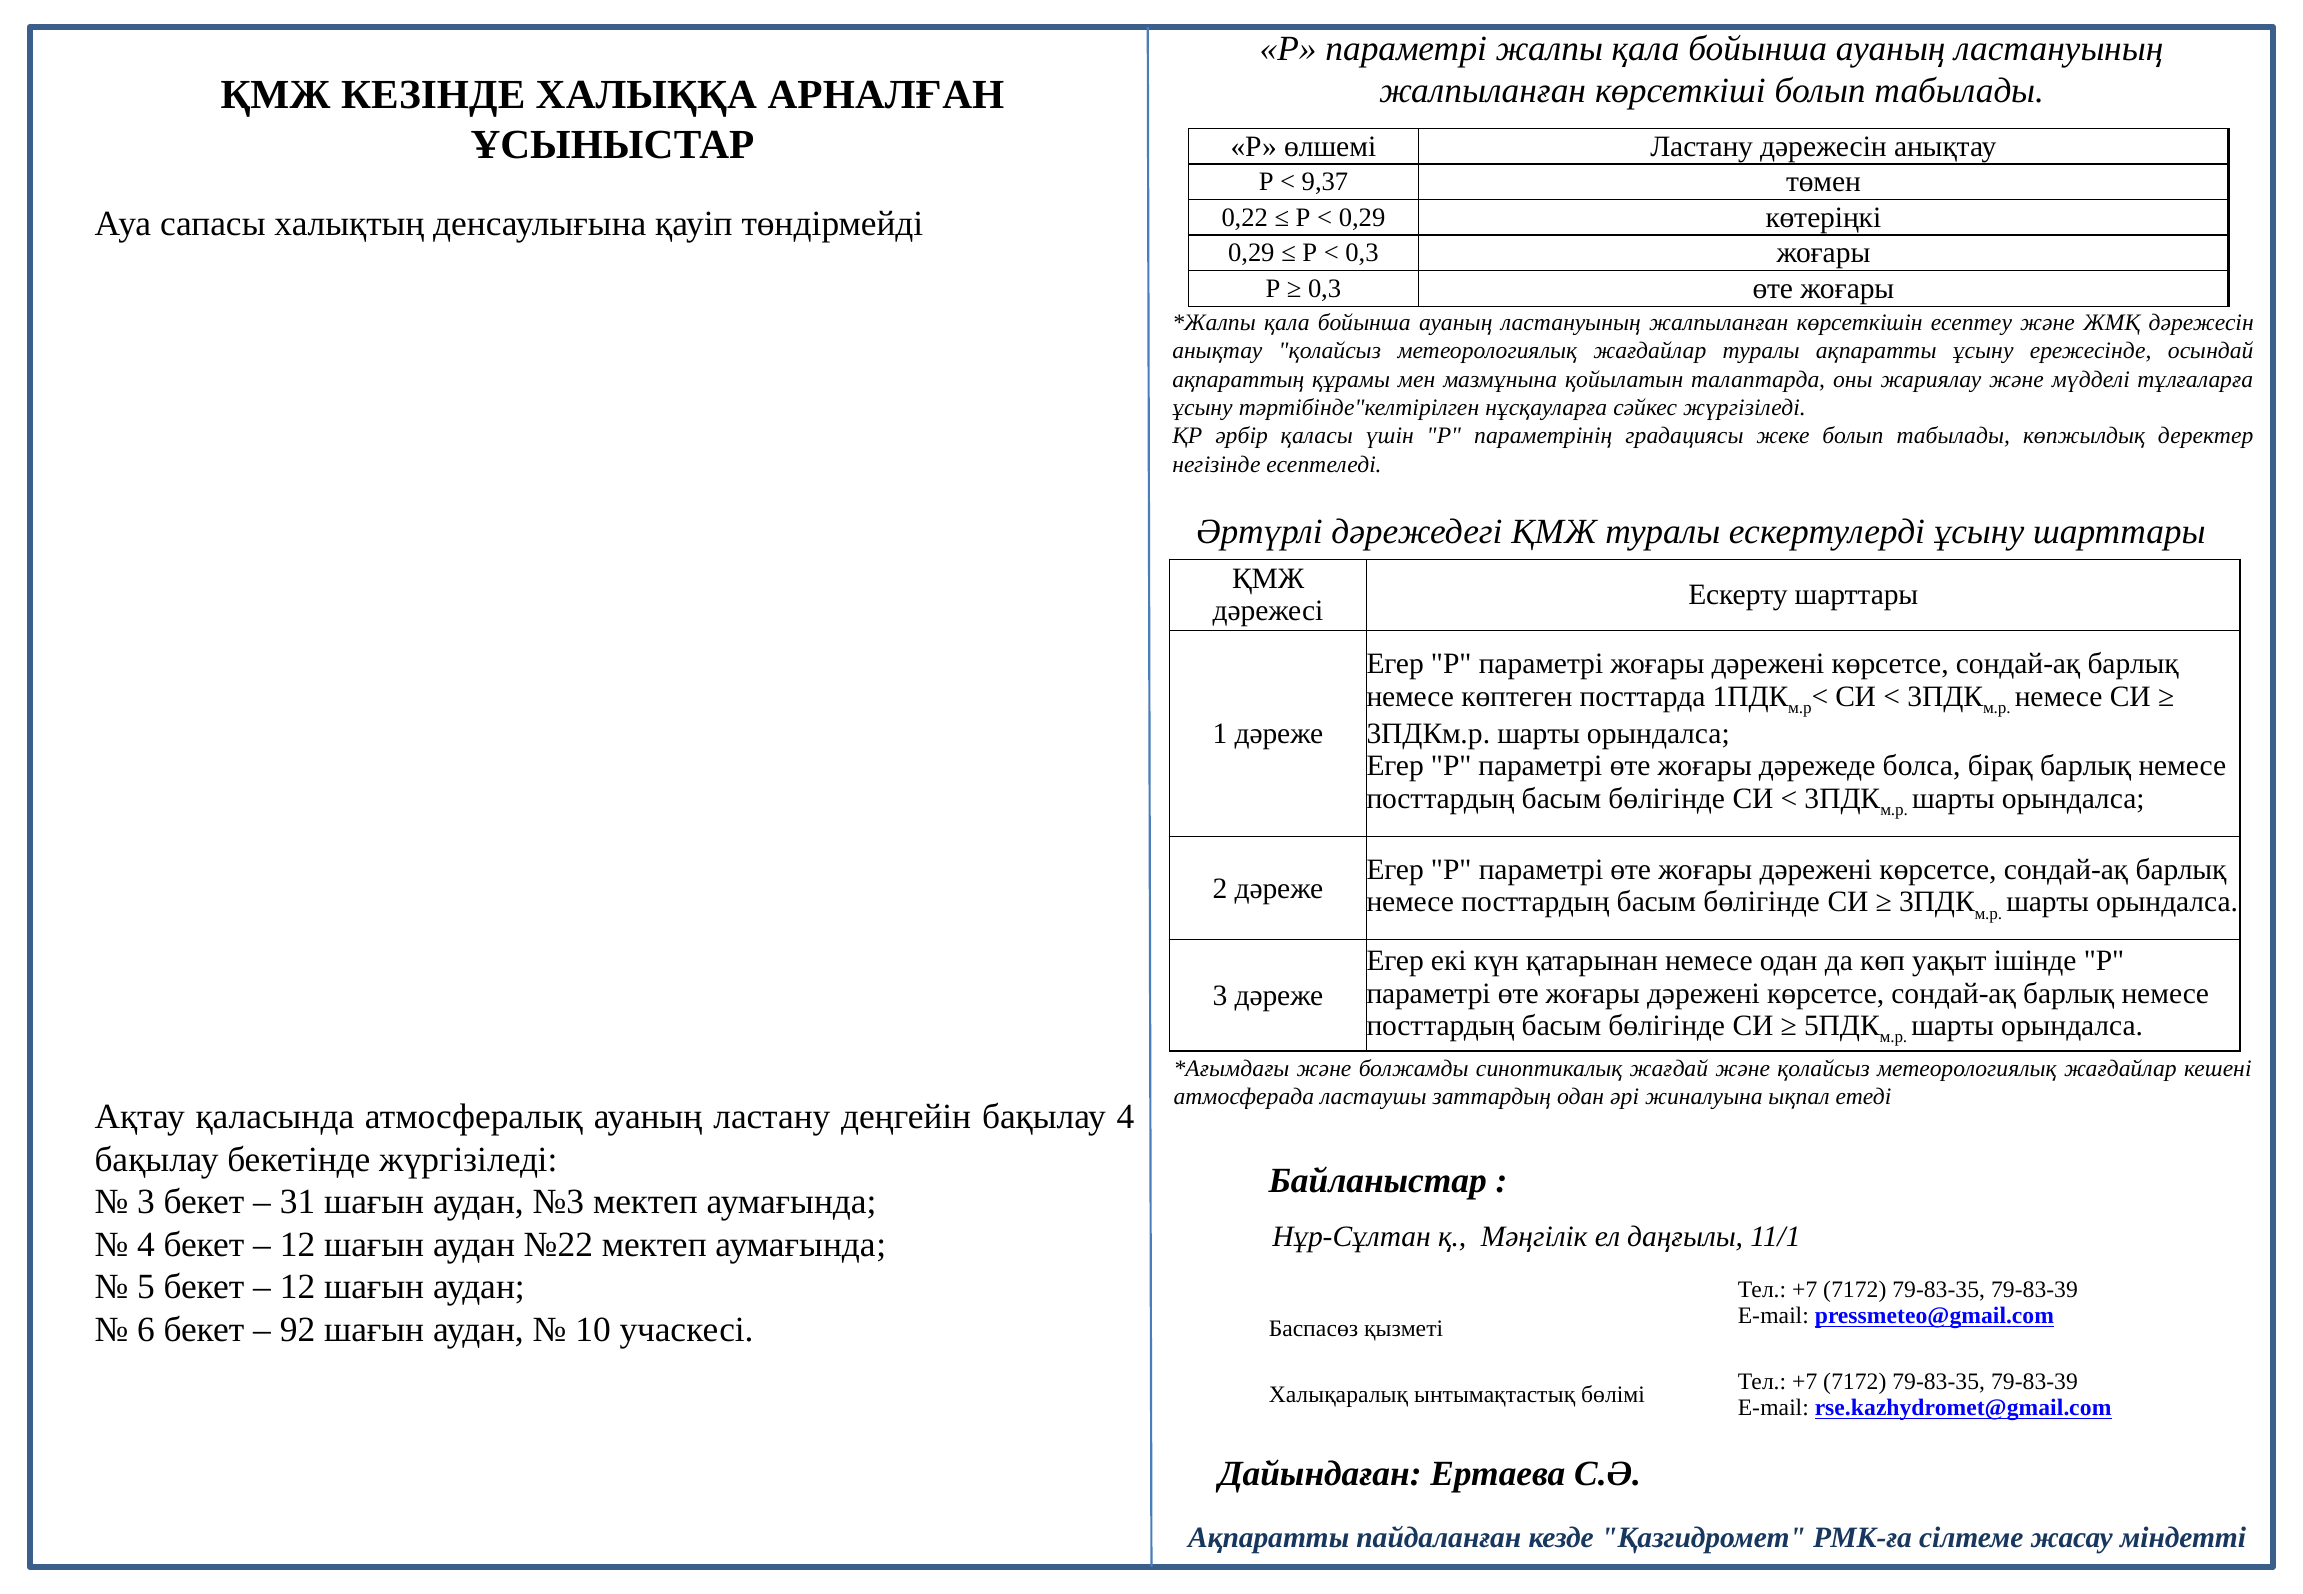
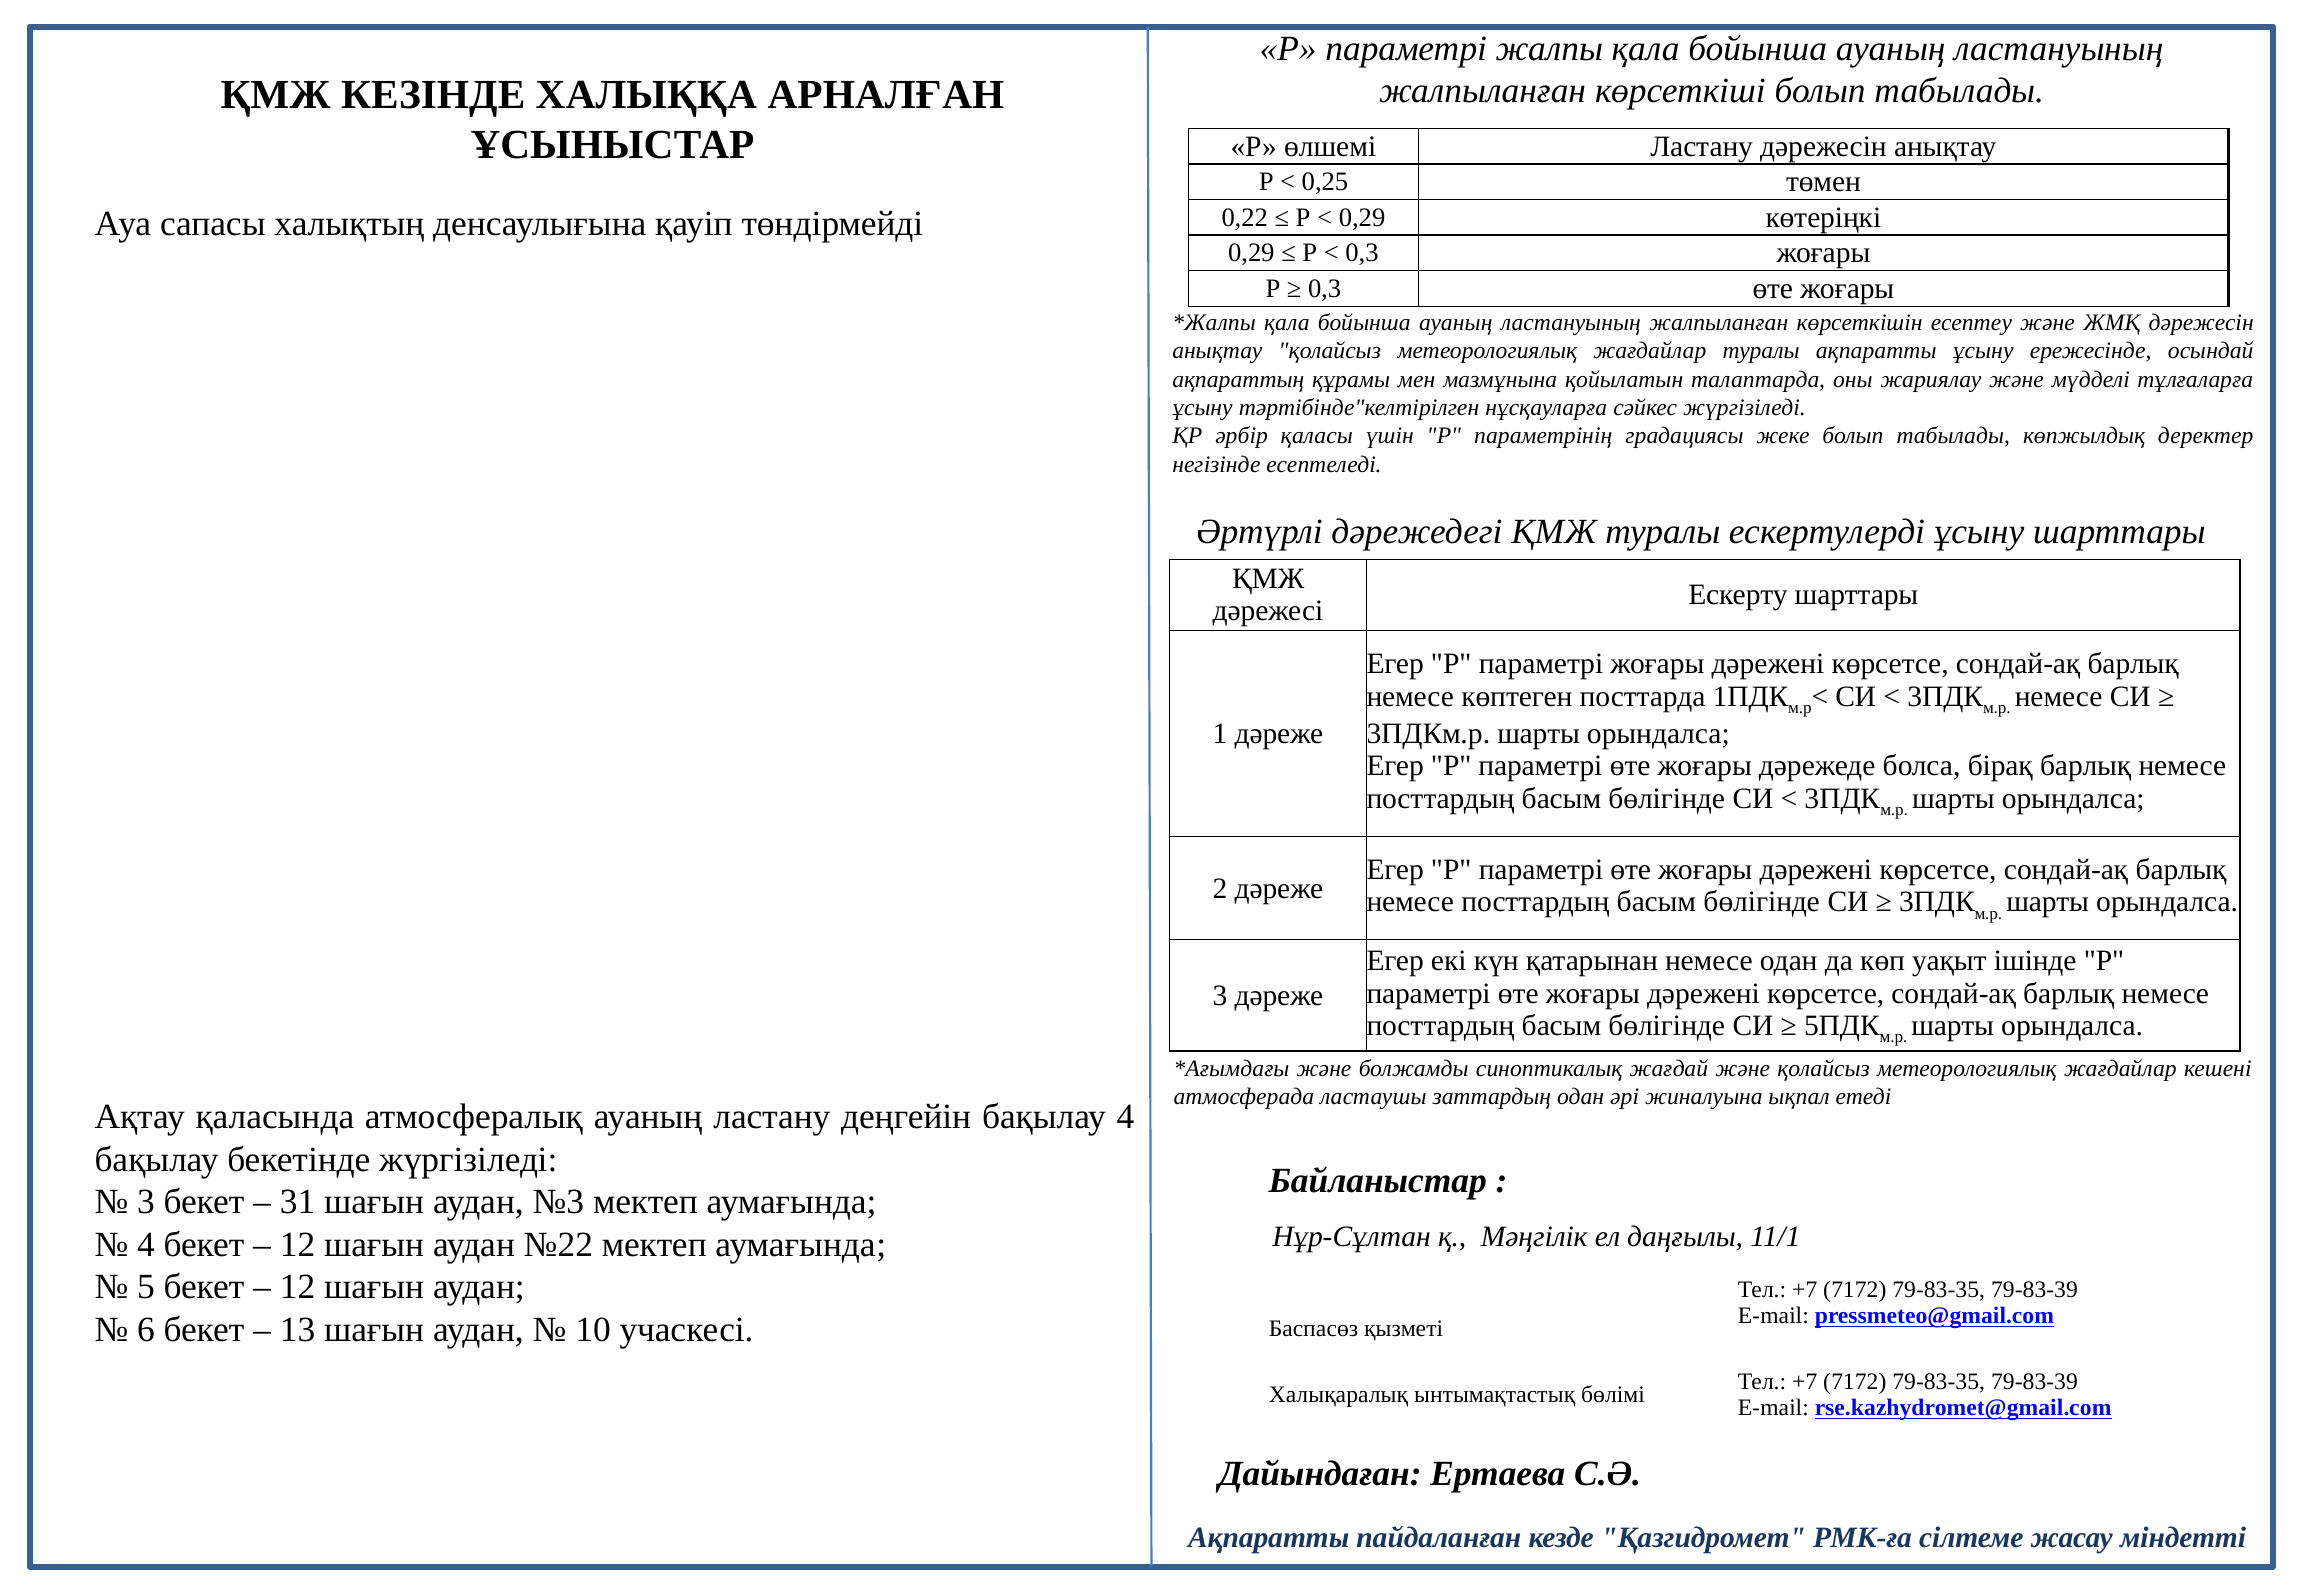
9,37: 9,37 -> 0,25
92: 92 -> 13
